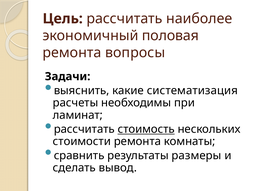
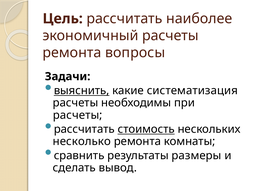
экономичный половая: половая -> расчеты
выяснить underline: none -> present
ламинат at (78, 115): ламинат -> расчеты
стоимости: стоимости -> несколько
